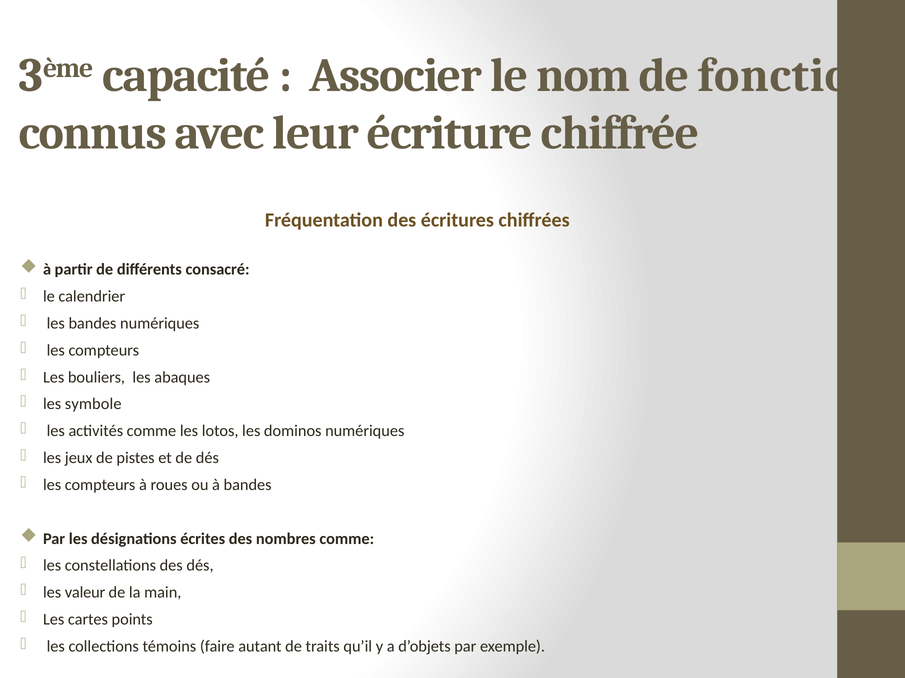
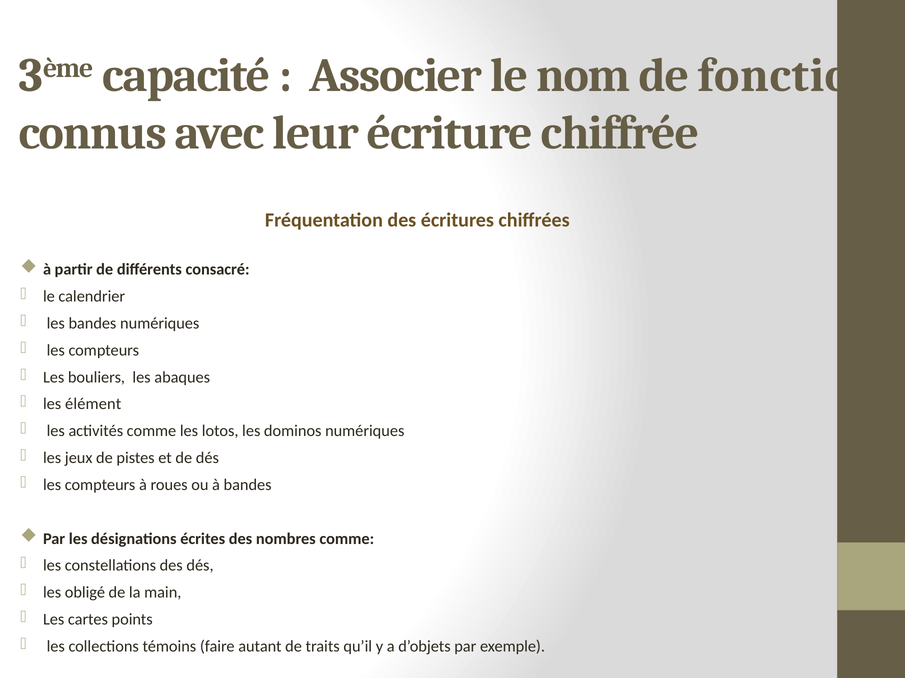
symbole: symbole -> élément
valeur: valeur -> obligé
